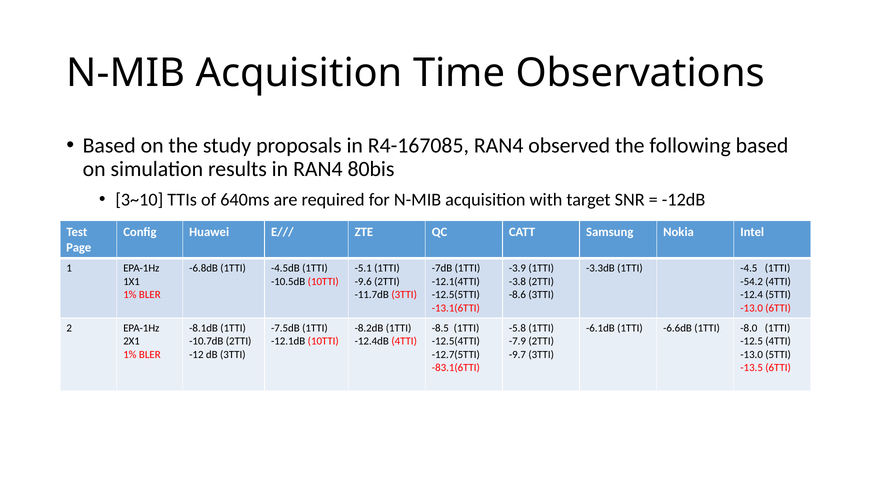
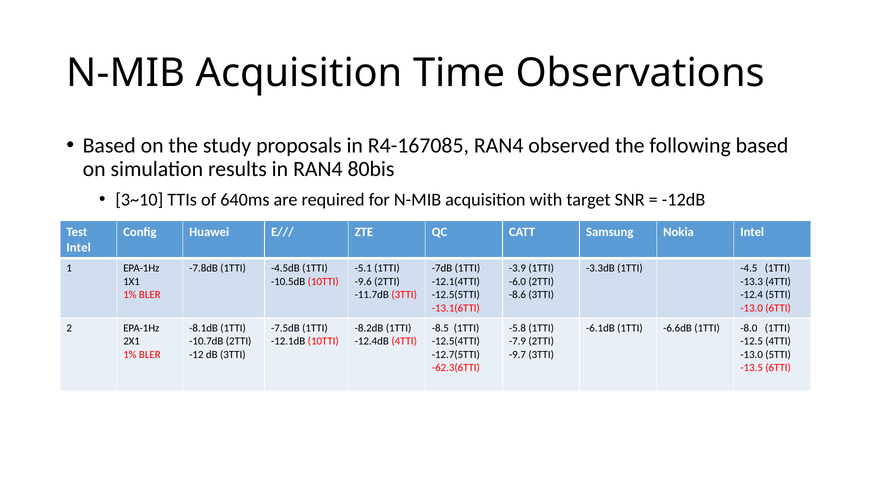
Page at (79, 247): Page -> Intel
-6.8dB: -6.8dB -> -7.8dB
-3.8: -3.8 -> -6.0
-54.2: -54.2 -> -13.3
-83.1(6TTI: -83.1(6TTI -> -62.3(6TTI
